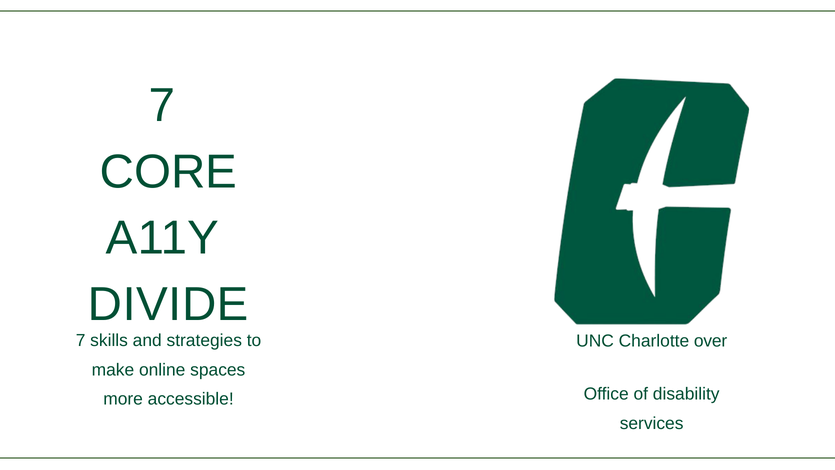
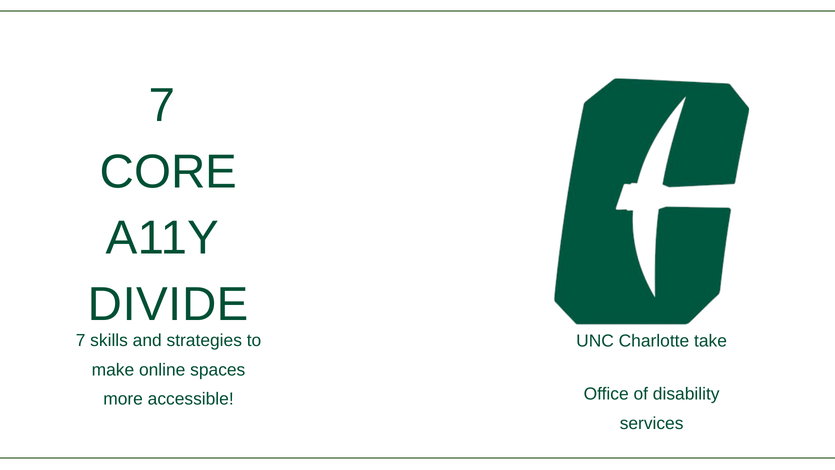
over: over -> take
